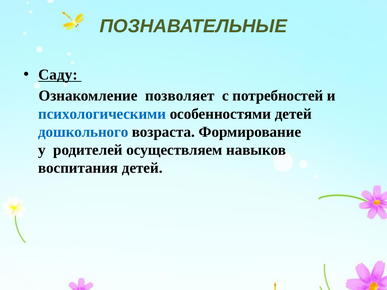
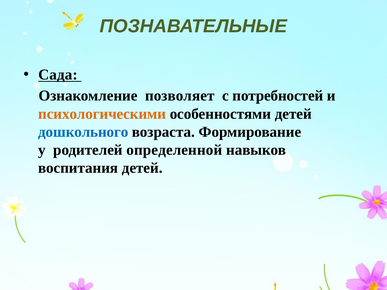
Саду: Саду -> Сада
психологическими colour: blue -> orange
осуществляем: осуществляем -> определенной
